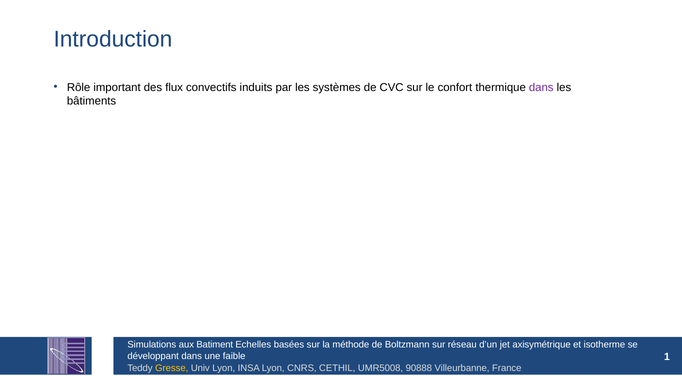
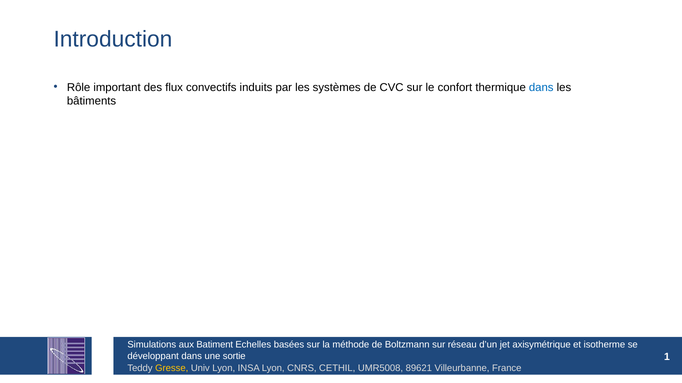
dans at (541, 87) colour: purple -> blue
faible: faible -> sortie
90888: 90888 -> 89621
